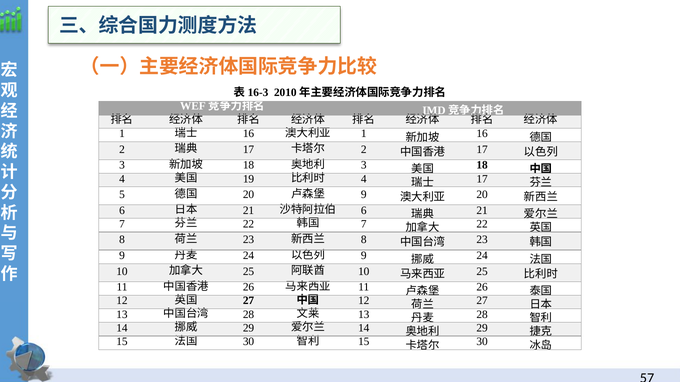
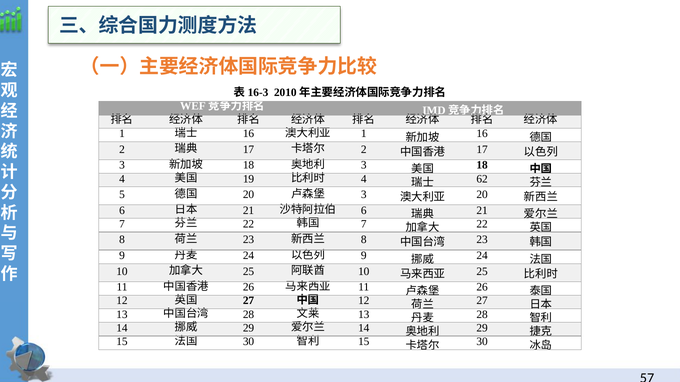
17 at (482, 179): 17 -> 62
9 at (364, 195): 9 -> 3
